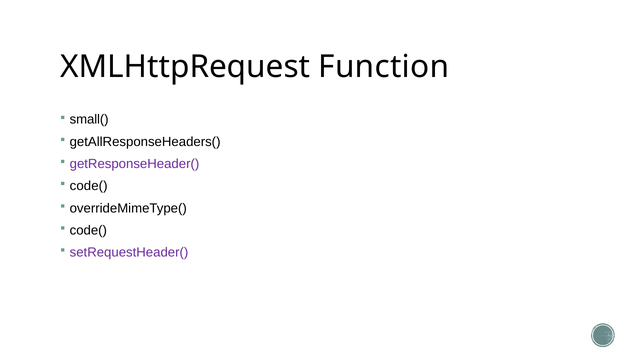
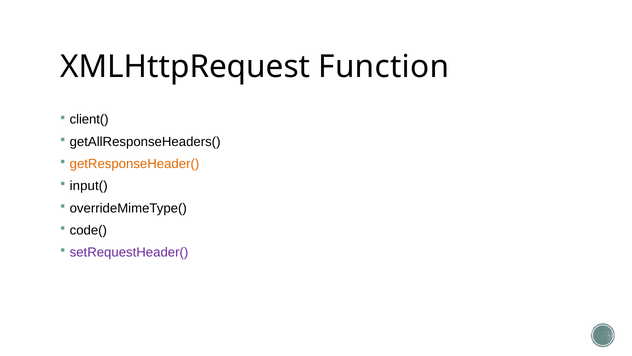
small(: small( -> client(
getResponseHeader( colour: purple -> orange
code( at (89, 186): code( -> input(
